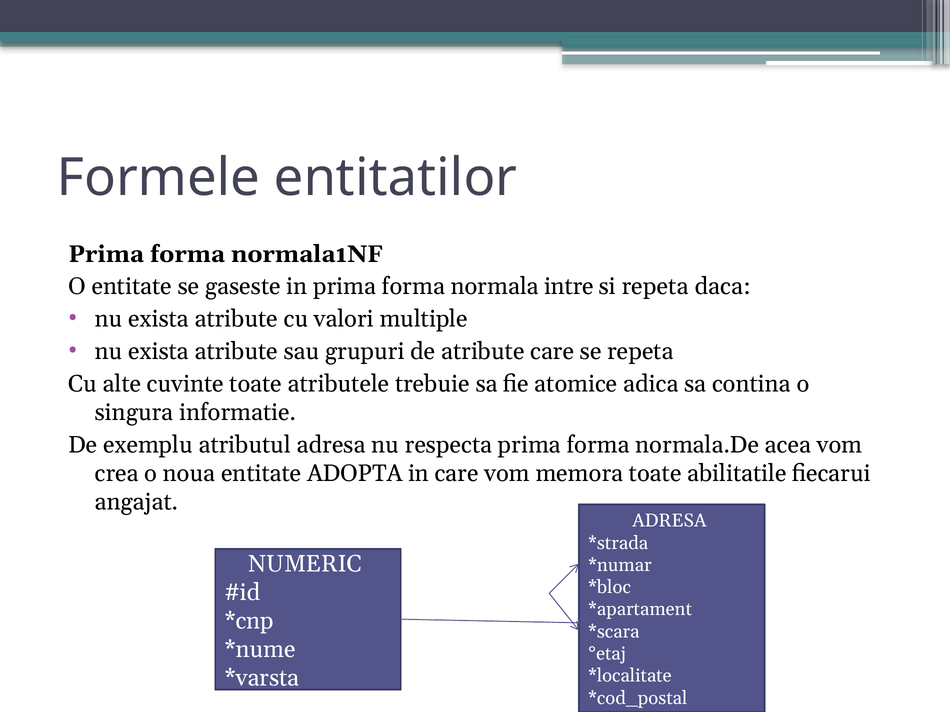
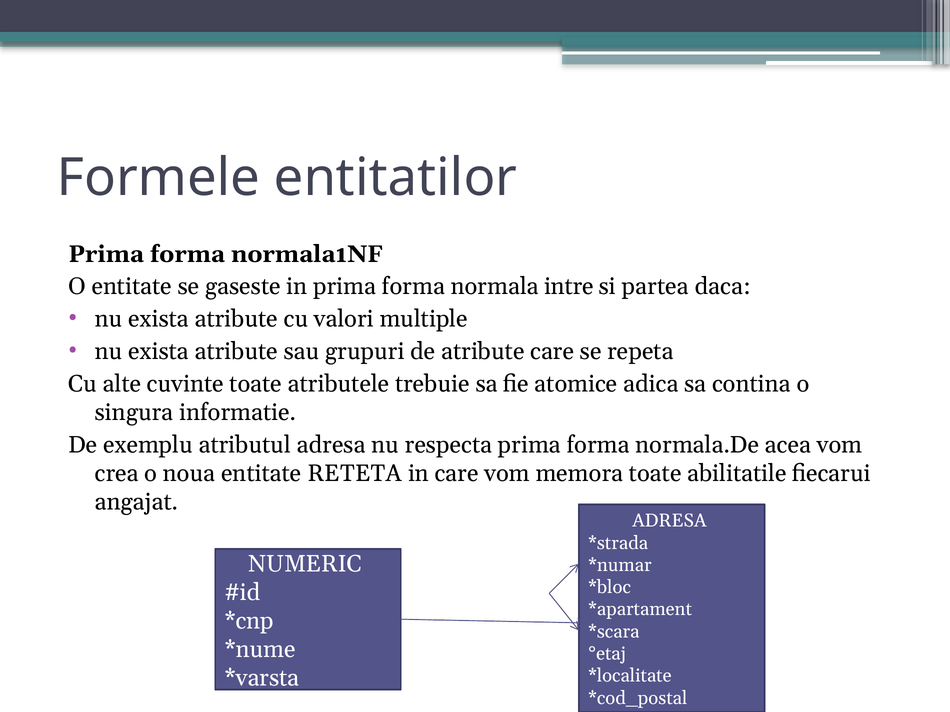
si repeta: repeta -> partea
ADOPTA: ADOPTA -> RETETA
